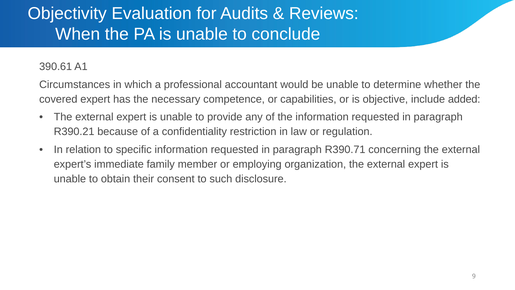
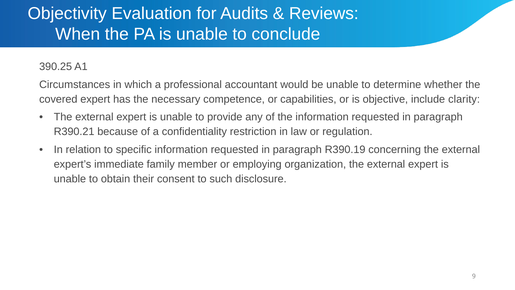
390.61: 390.61 -> 390.25
added: added -> clarity
R390.71: R390.71 -> R390.19
